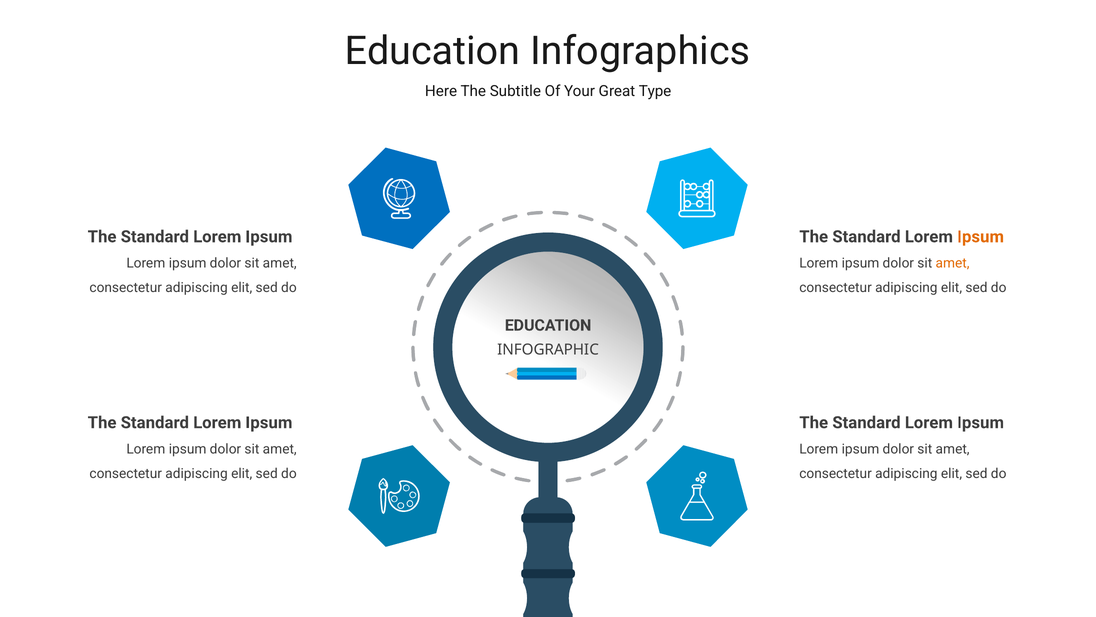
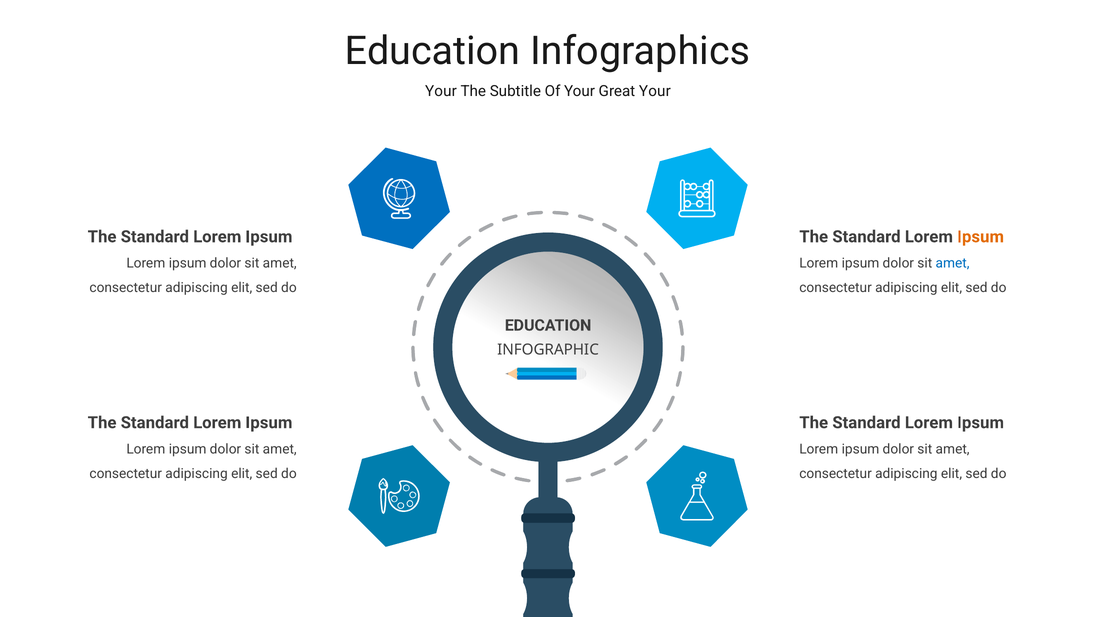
Here at (441, 91): Here -> Your
Great Type: Type -> Your
amet at (953, 263) colour: orange -> blue
